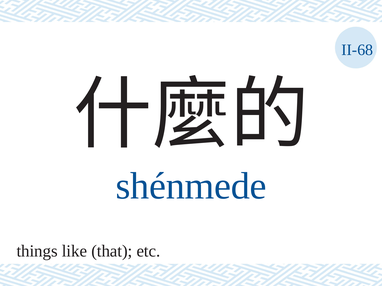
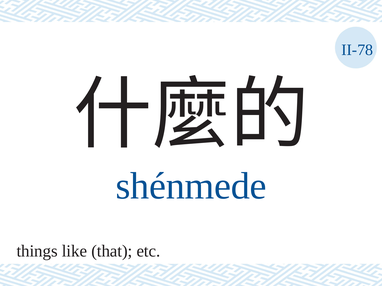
II-68: II-68 -> II-78
